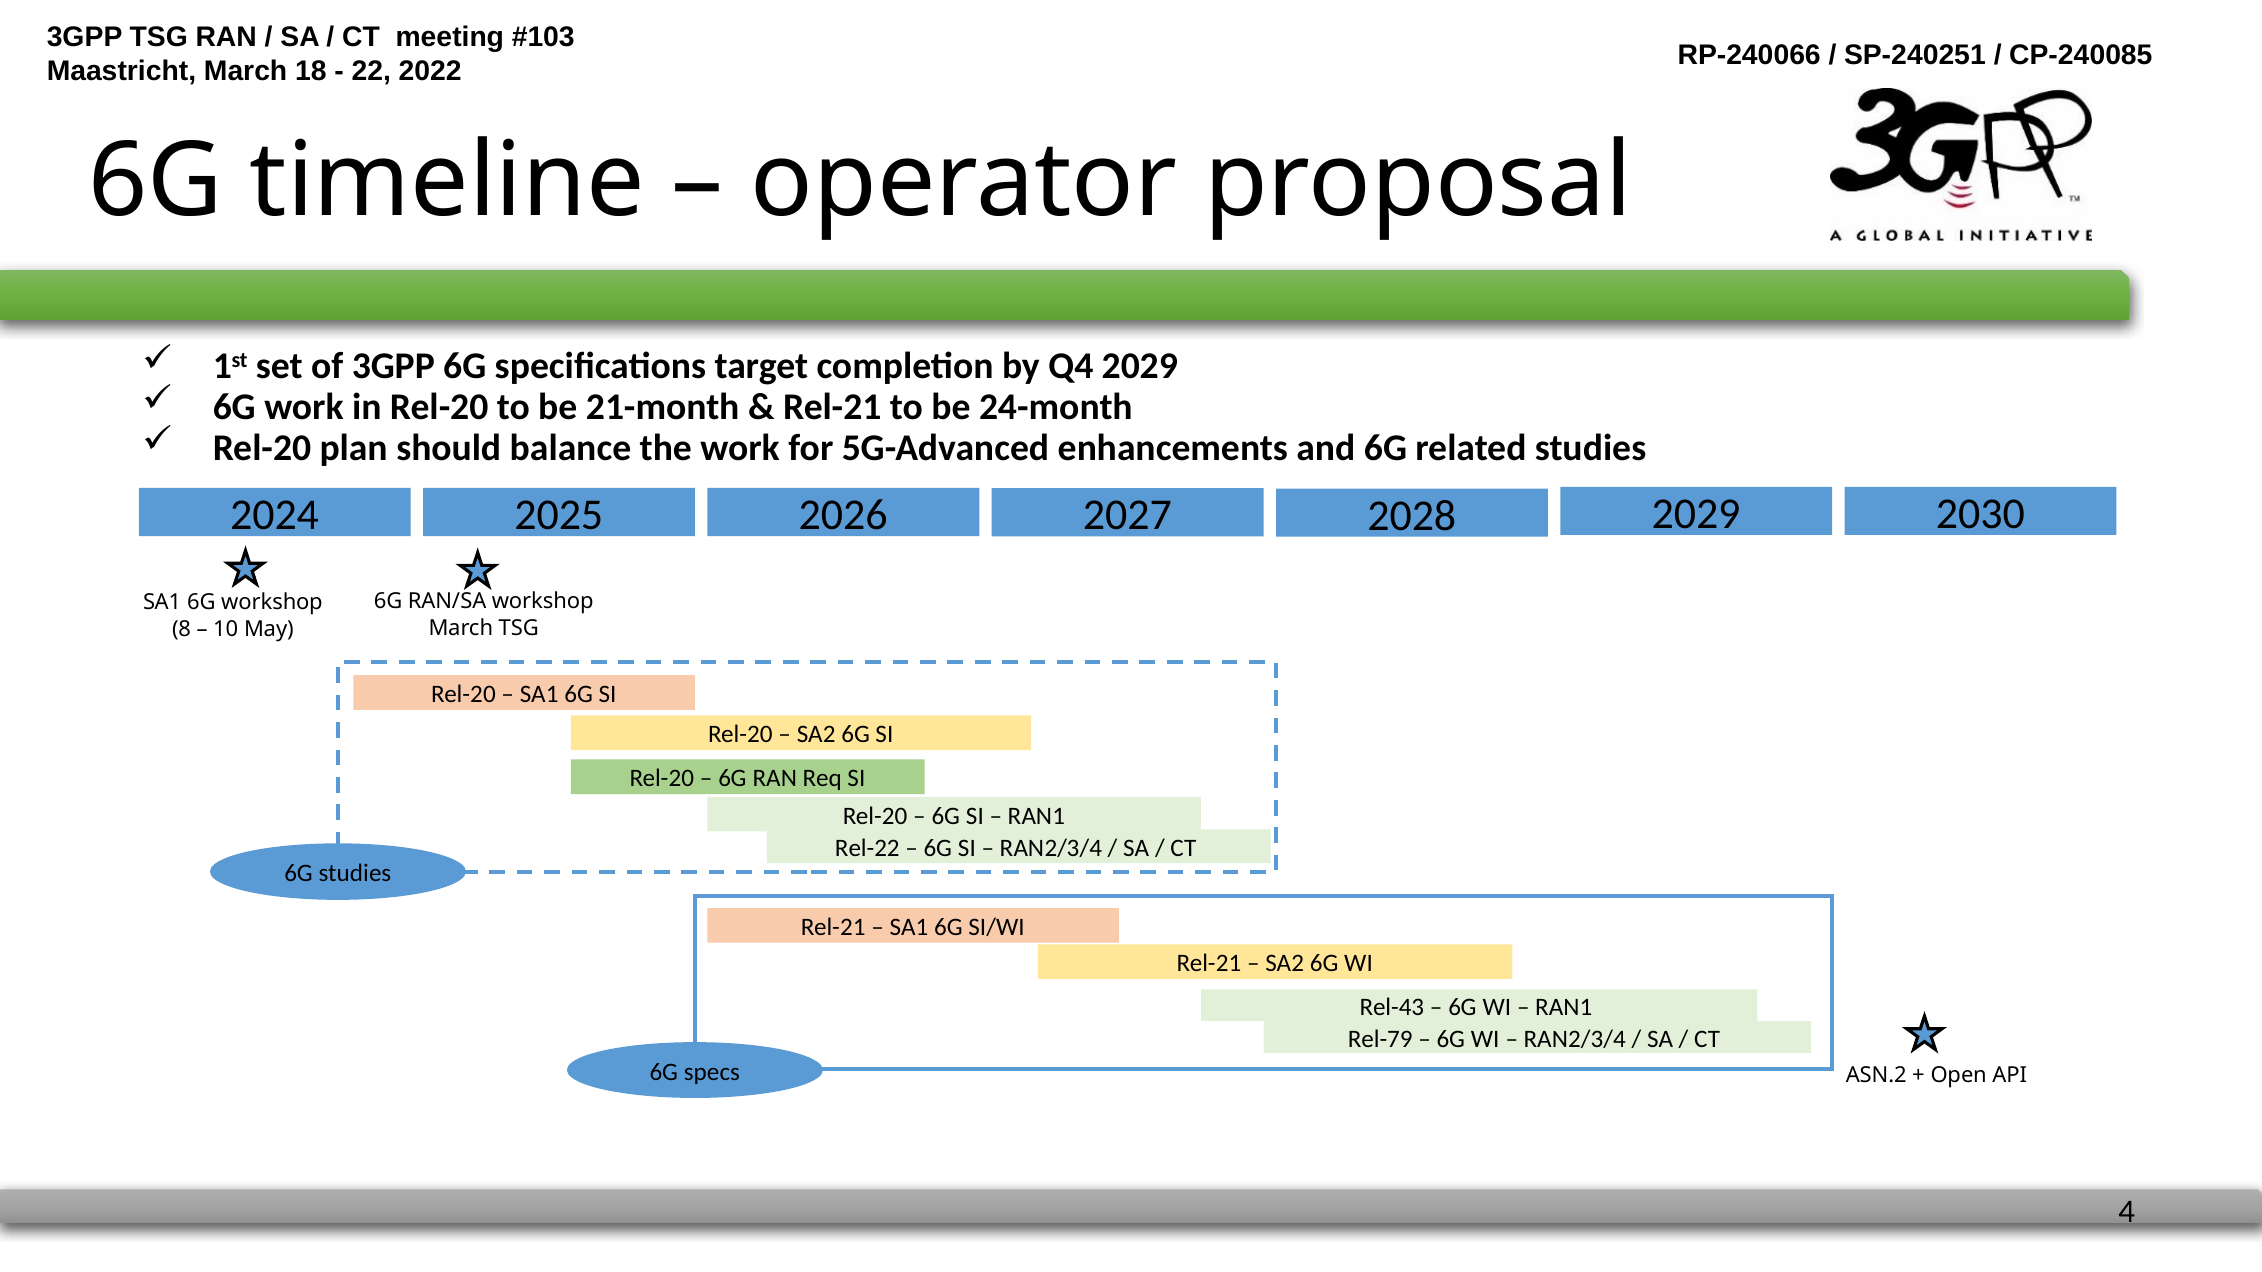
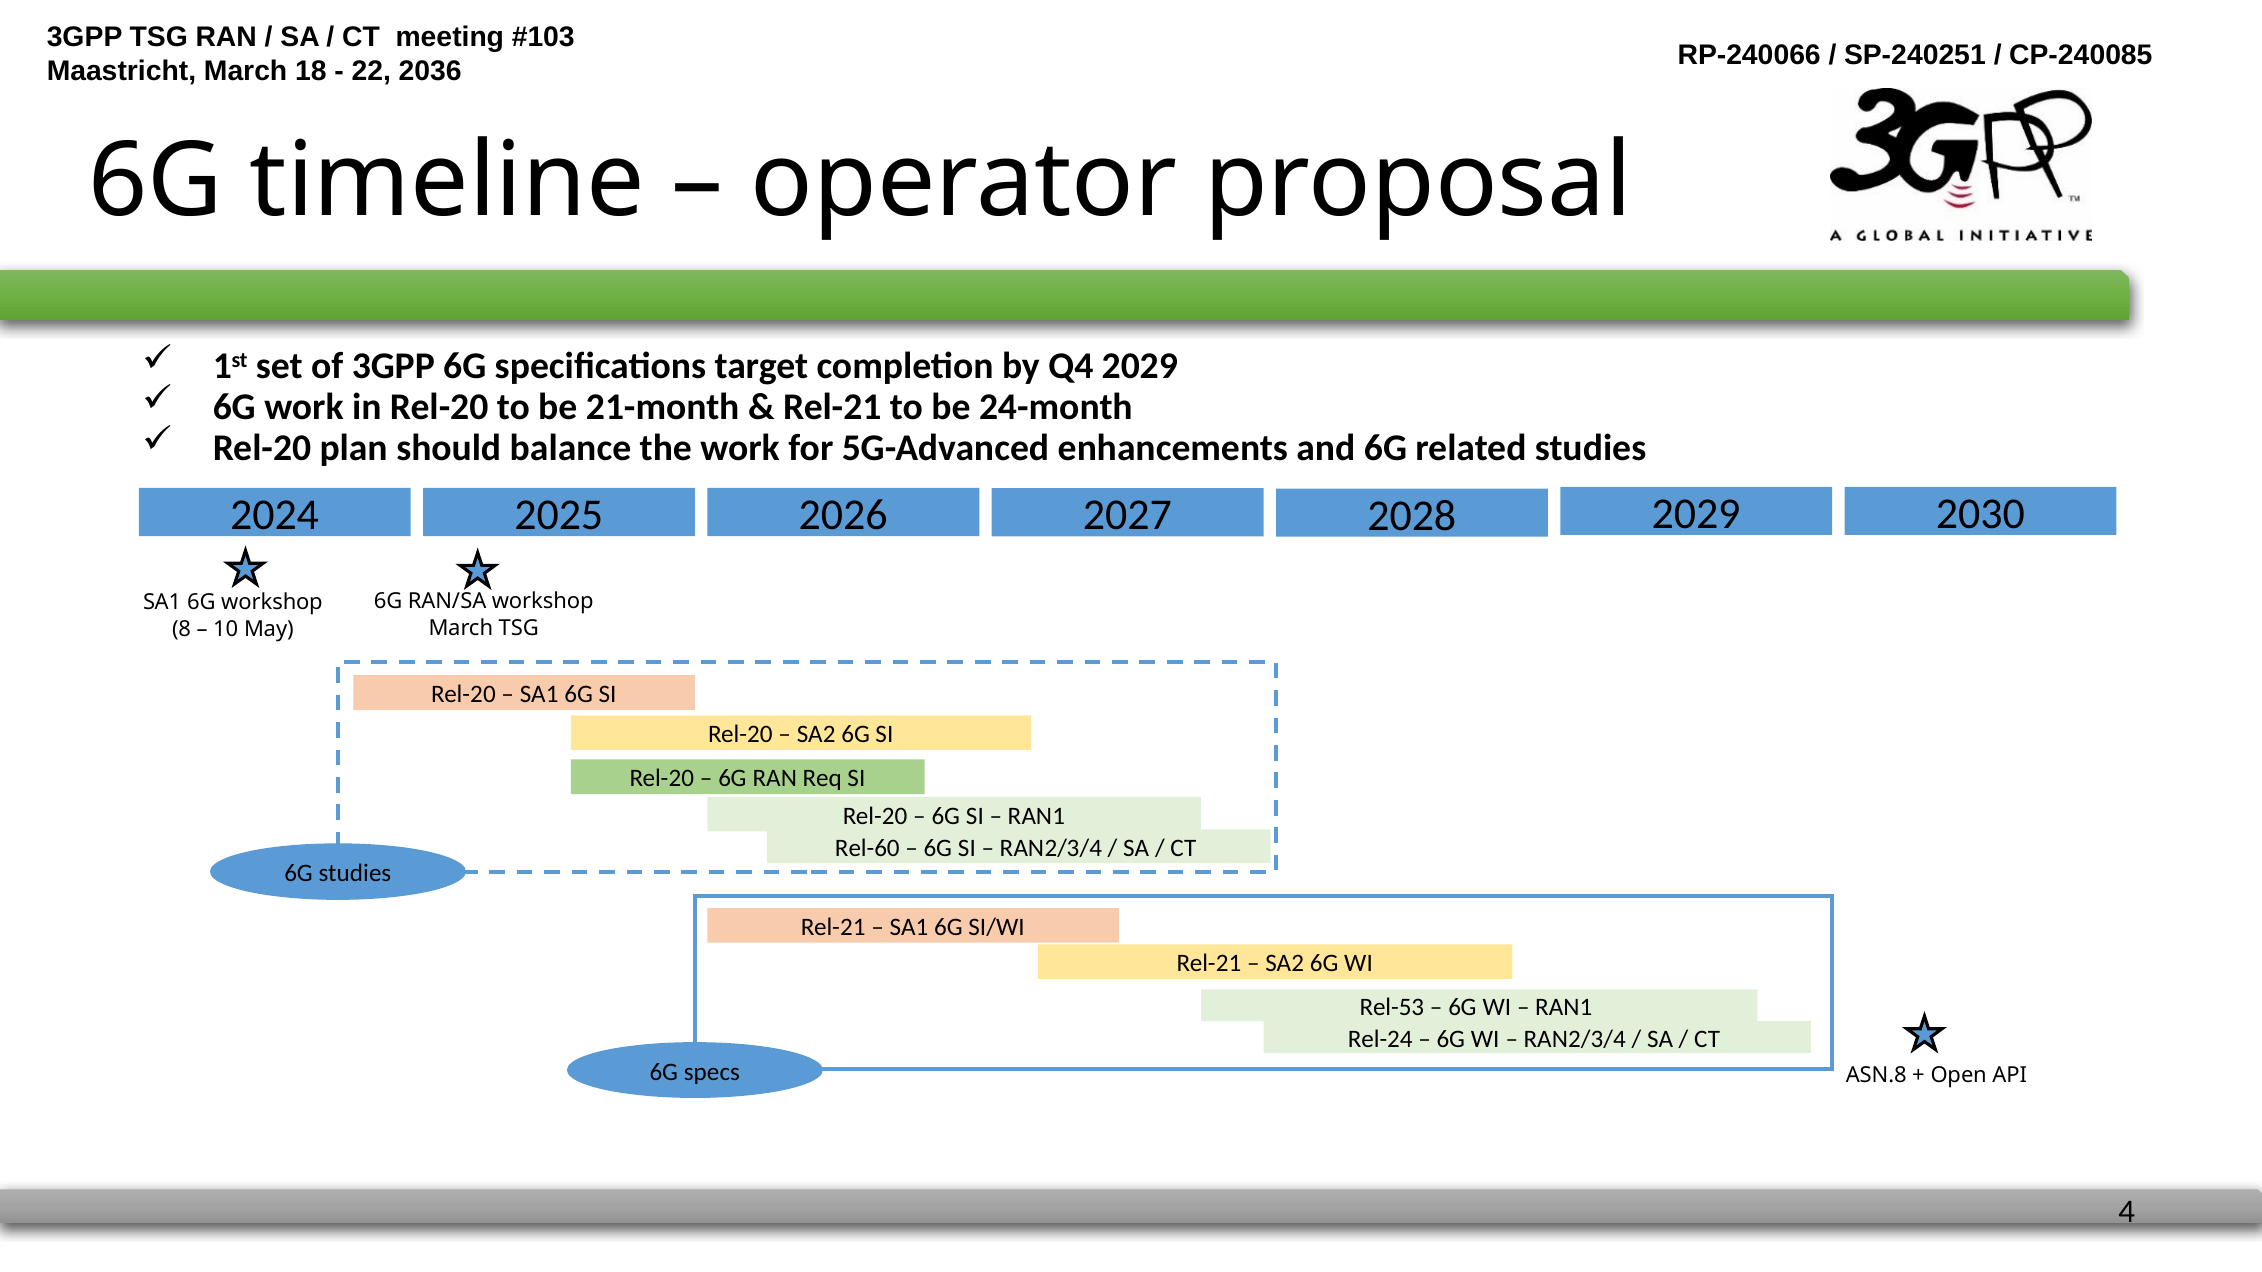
2022: 2022 -> 2036
Rel-22: Rel-22 -> Rel-60
Rel-43: Rel-43 -> Rel-53
Rel-79: Rel-79 -> Rel-24
ASN.2: ASN.2 -> ASN.8
